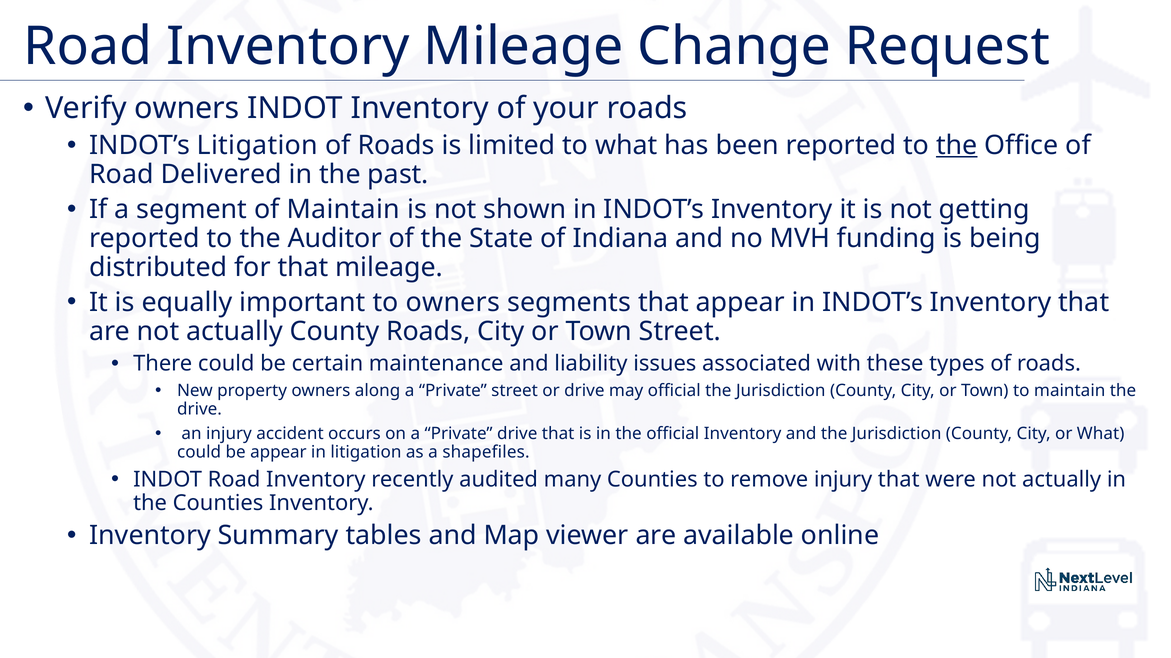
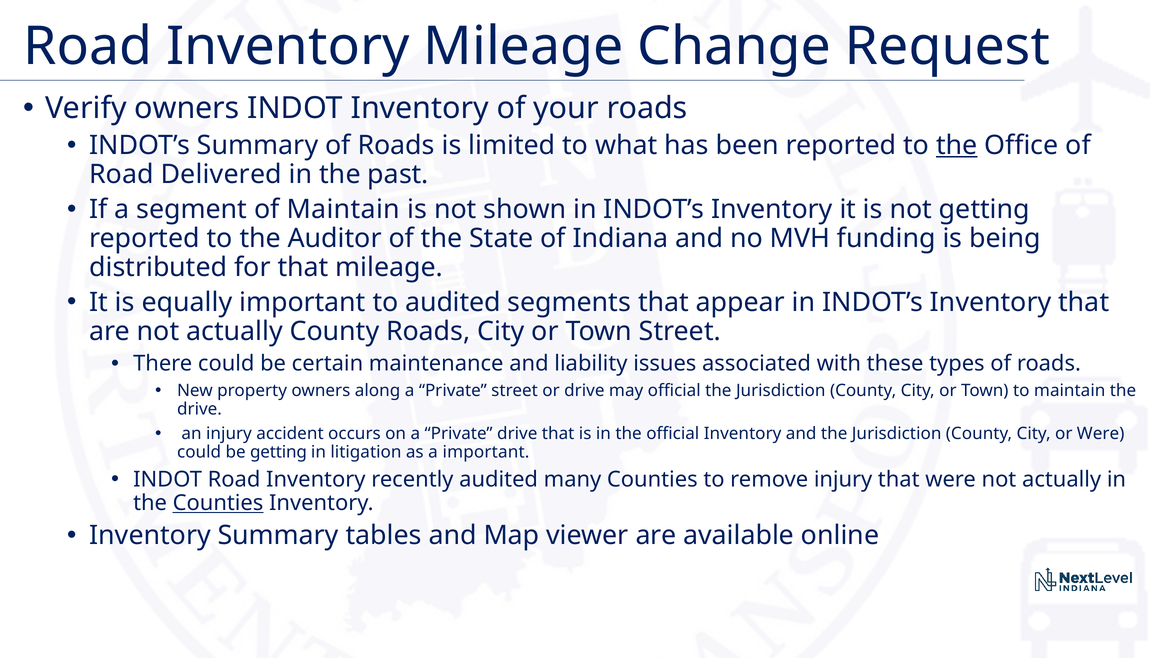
INDOT’s Litigation: Litigation -> Summary
to owners: owners -> audited
or What: What -> Were
be appear: appear -> getting
a shapefiles: shapefiles -> important
Counties at (218, 504) underline: none -> present
